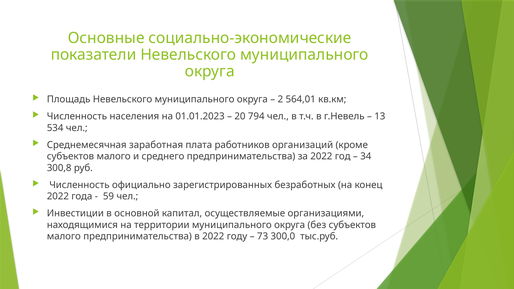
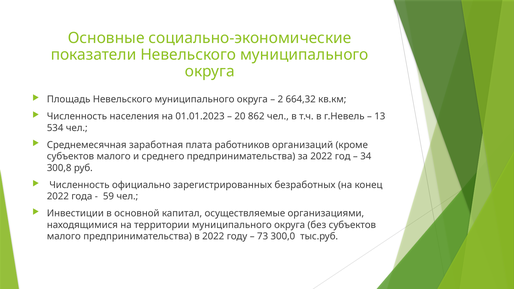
564,01: 564,01 -> 664,32
794: 794 -> 862
